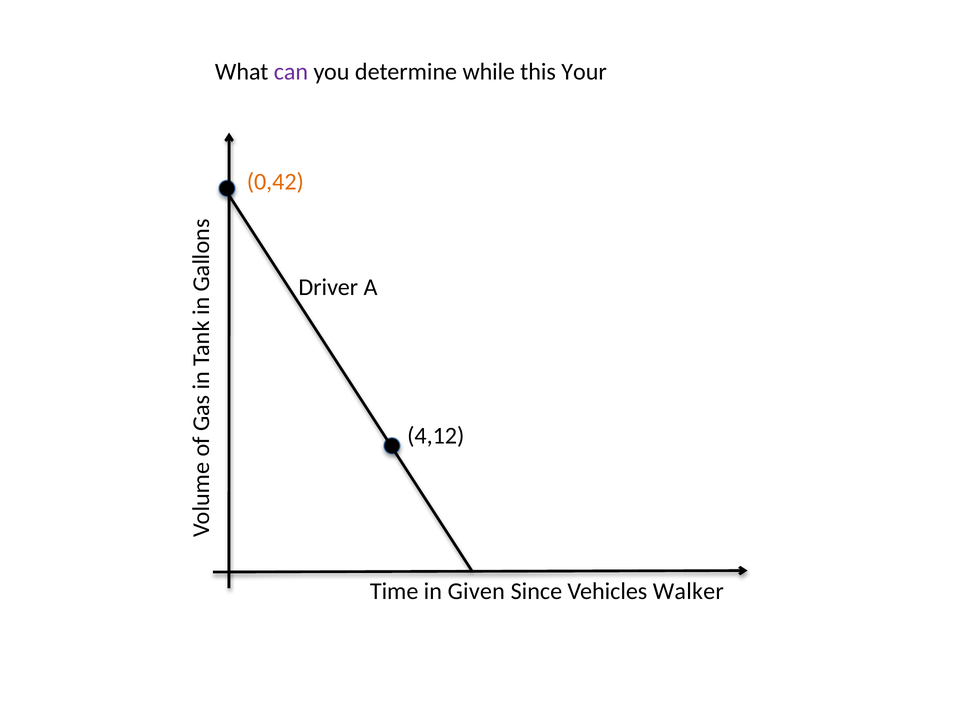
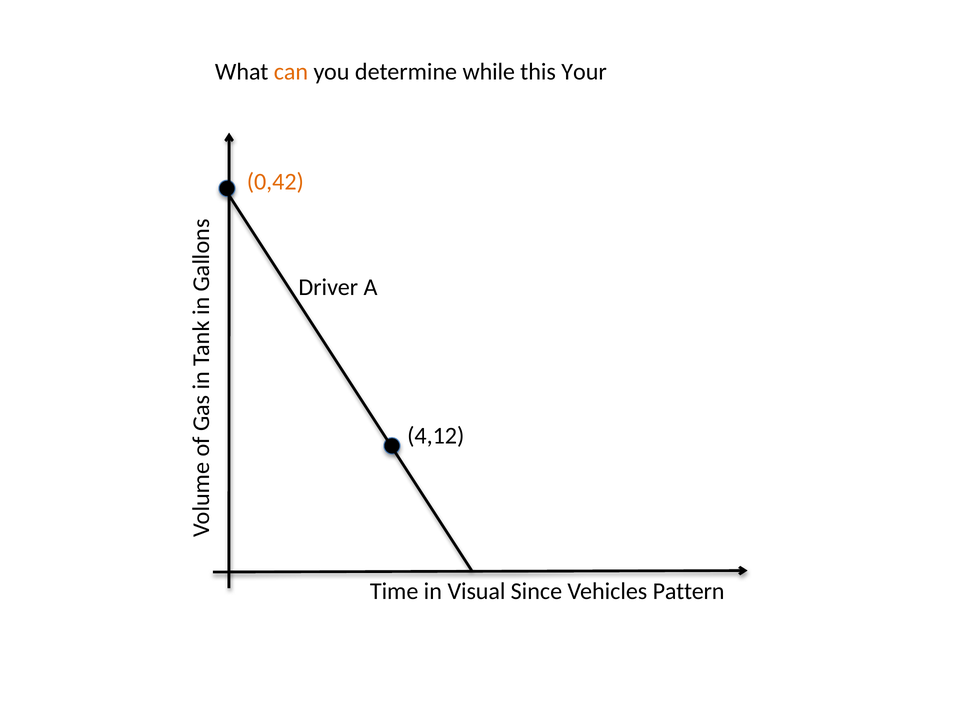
can colour: purple -> orange
Given: Given -> Visual
Walker: Walker -> Pattern
